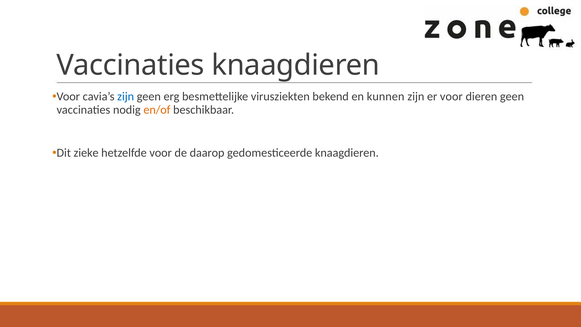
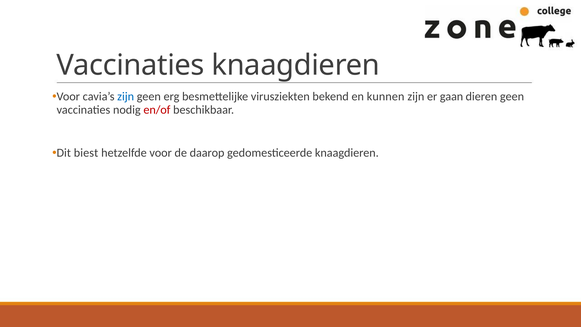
er voor: voor -> gaan
en/of colour: orange -> red
zieke: zieke -> biest
